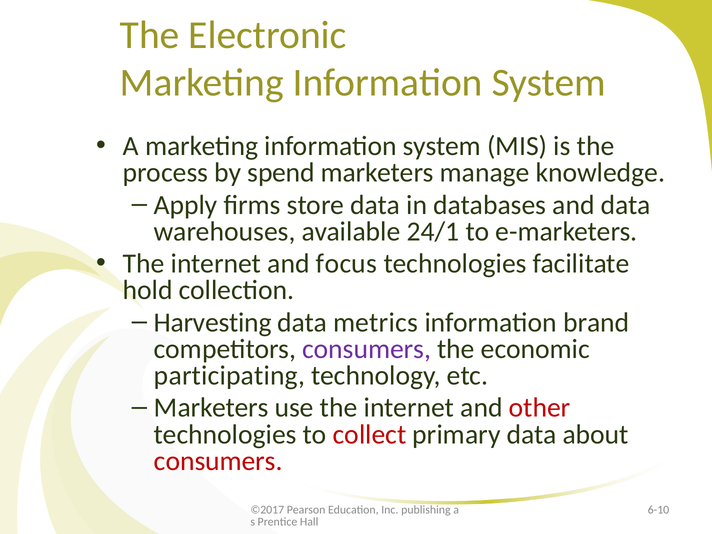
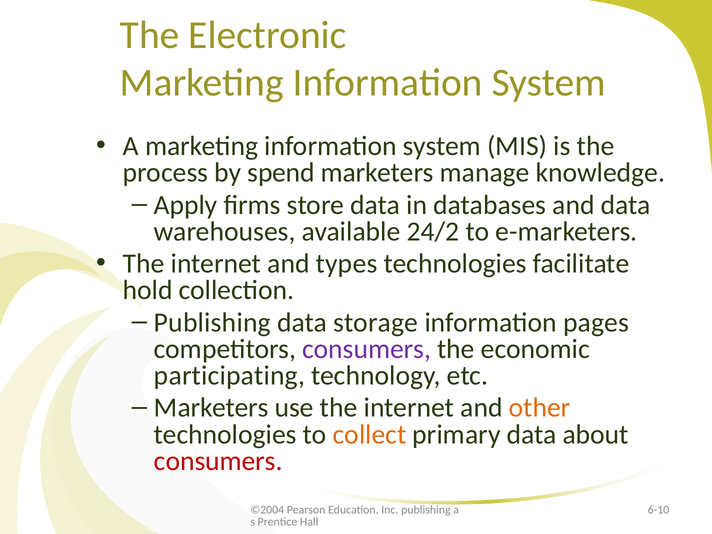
24/1: 24/1 -> 24/2
focus: focus -> types
Harvesting at (213, 323): Harvesting -> Publishing
metrics: metrics -> storage
brand: brand -> pages
other colour: red -> orange
collect colour: red -> orange
©2017: ©2017 -> ©2004
